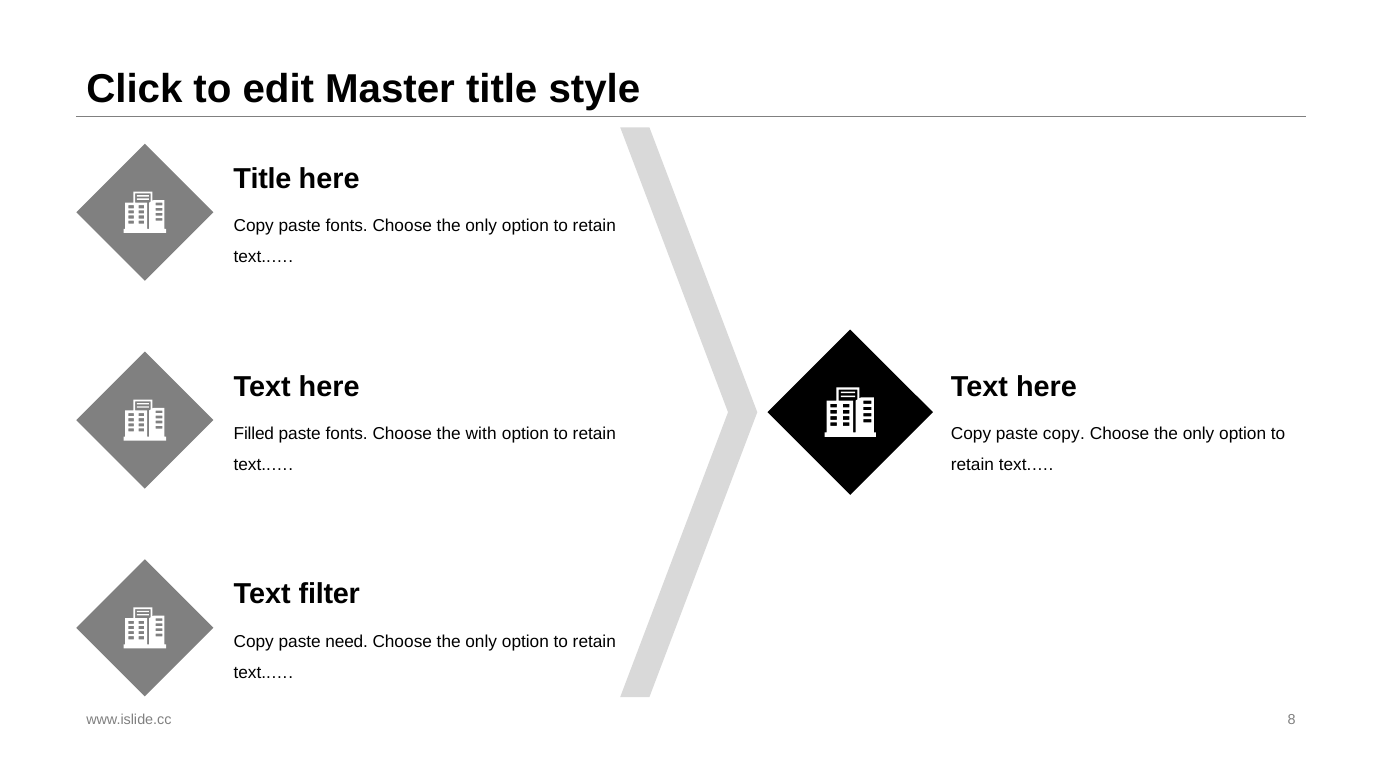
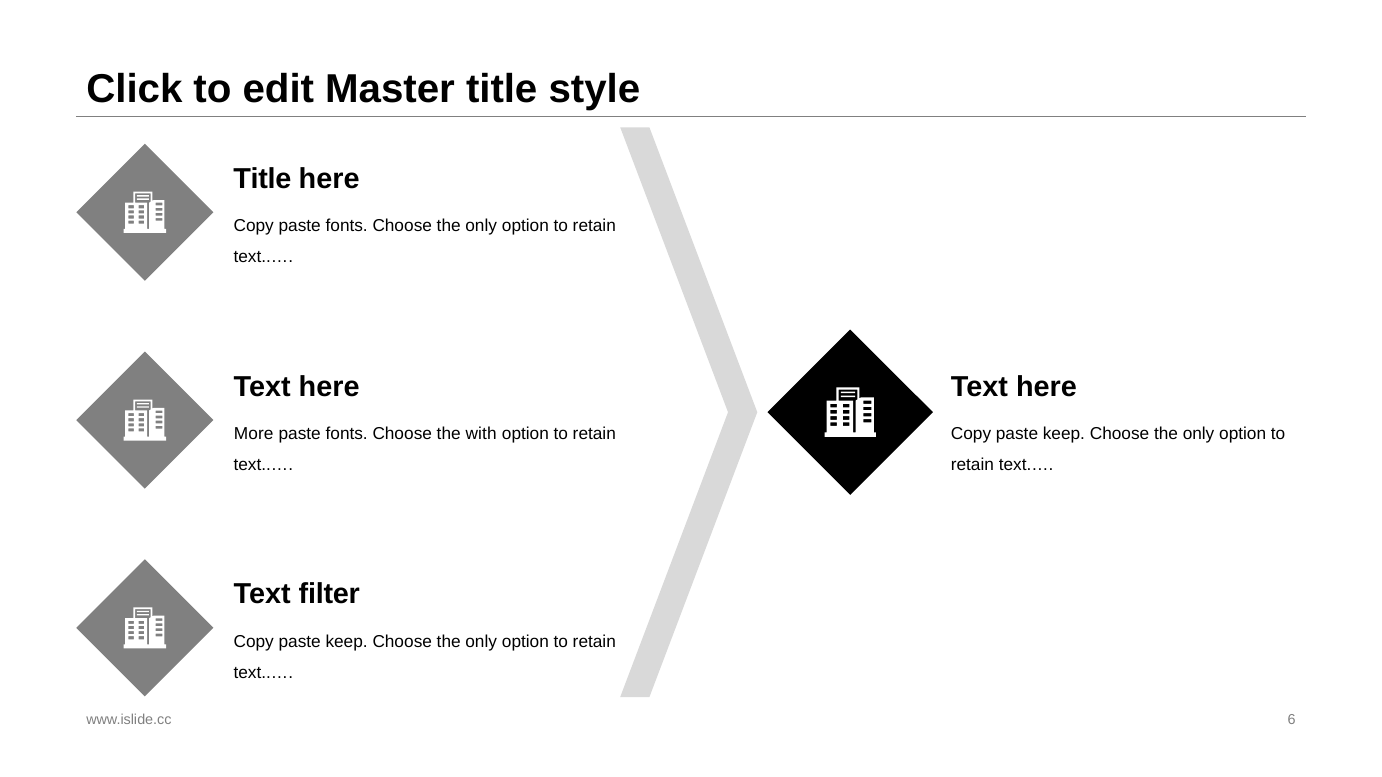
Filled: Filled -> More
copy at (1064, 434): copy -> keep
need at (347, 642): need -> keep
8: 8 -> 6
